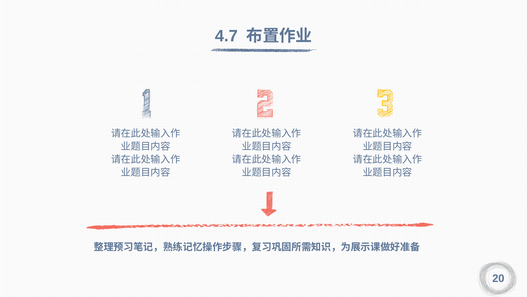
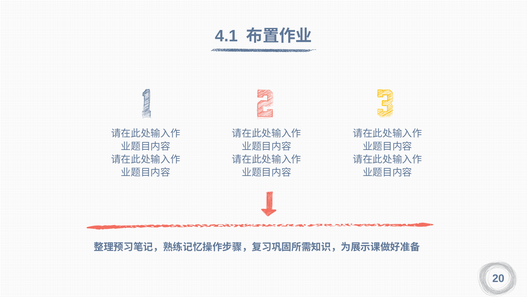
4.7: 4.7 -> 4.1
